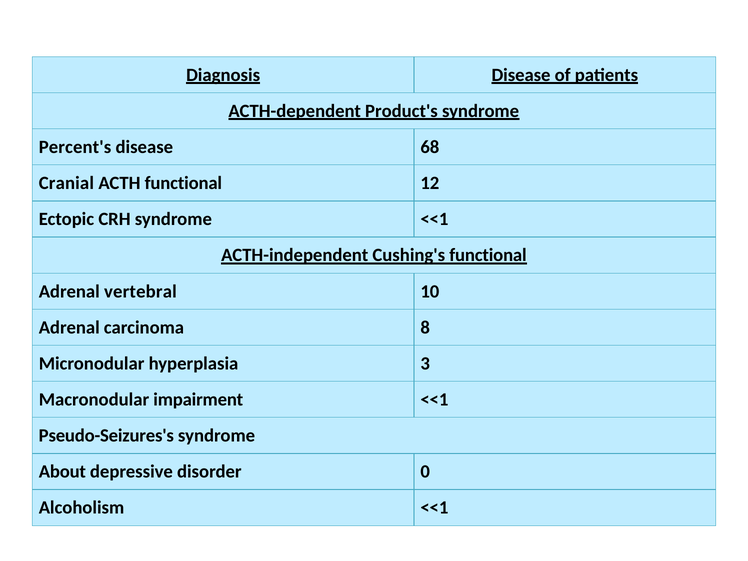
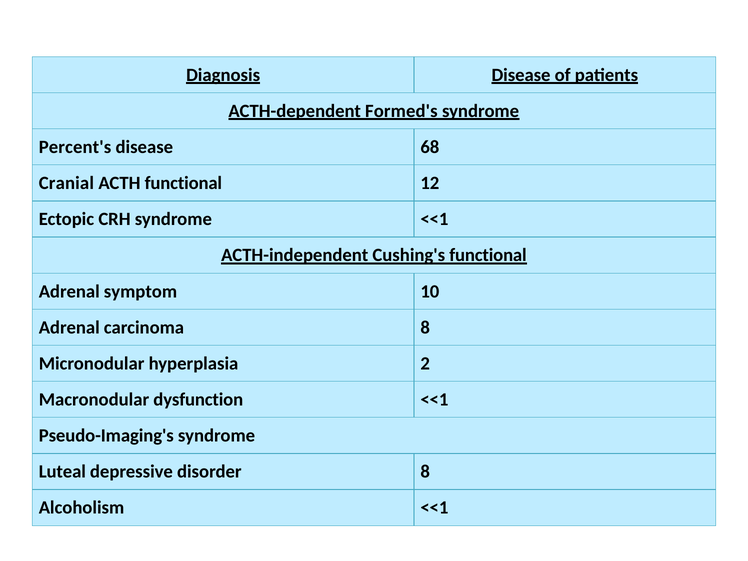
Product's: Product's -> Formed's
vertebral: vertebral -> symptom
3: 3 -> 2
impairment: impairment -> dysfunction
Pseudo-Seizures's: Pseudo-Seizures's -> Pseudo-Imaging's
About: About -> Luteal
disorder 0: 0 -> 8
